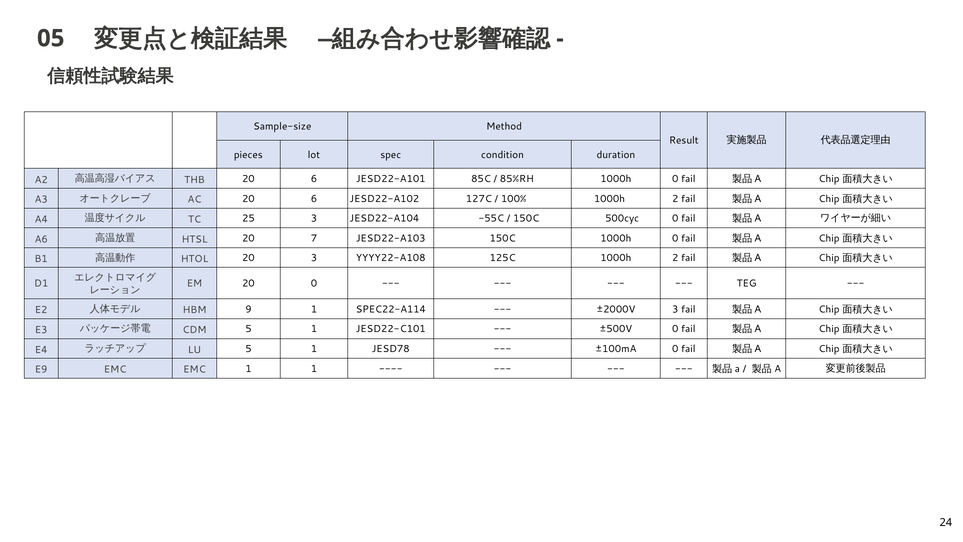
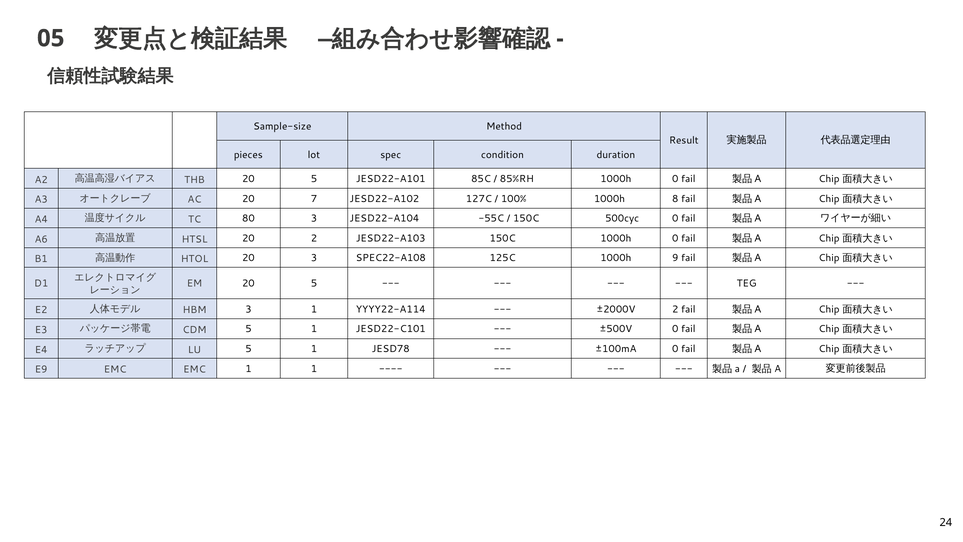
THB 20 6: 6 -> 5
AC 20 6: 6 -> 7
100% 1000h 2: 2 -> 8
25: 25 -> 80
20 7: 7 -> 2
YYYY22-A108: YYYY22-A108 -> SPEC22-A108
125C 1000h 2: 2 -> 9
EM 20 0: 0 -> 5
HBM 9: 9 -> 3
SPEC22-A114: SPEC22-A114 -> YYYY22-A114
±2000V 3: 3 -> 2
